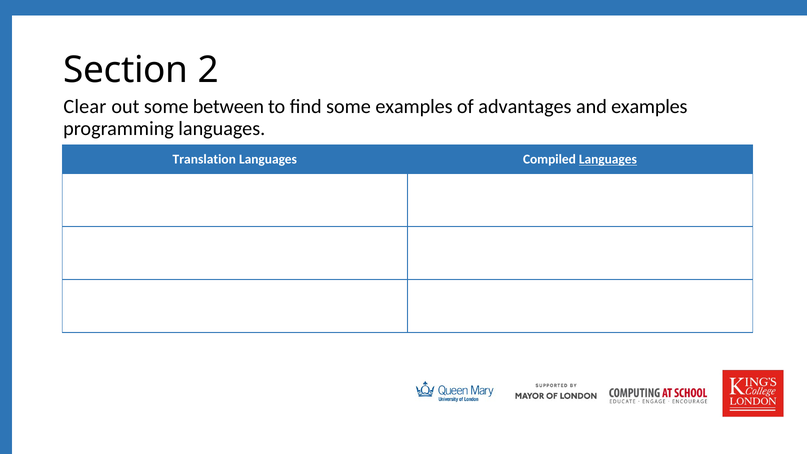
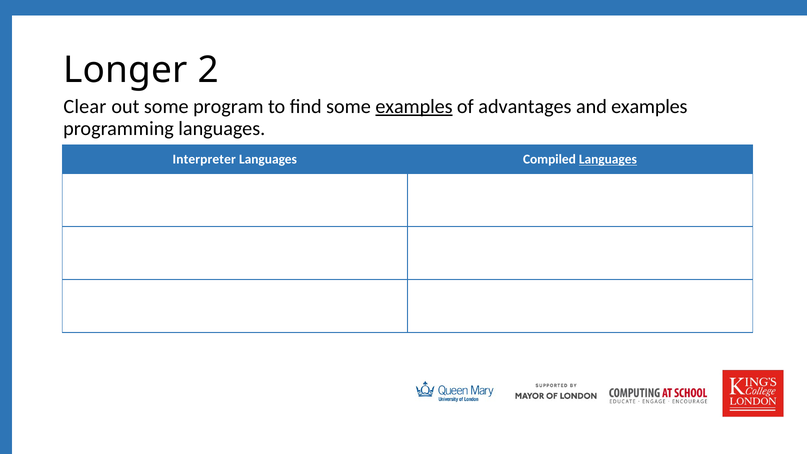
Section: Section -> Longer
between: between -> program
examples at (414, 107) underline: none -> present
Translation: Translation -> Interpreter
